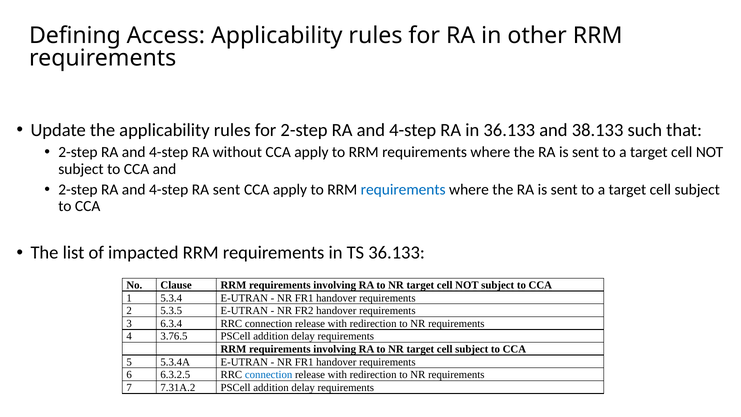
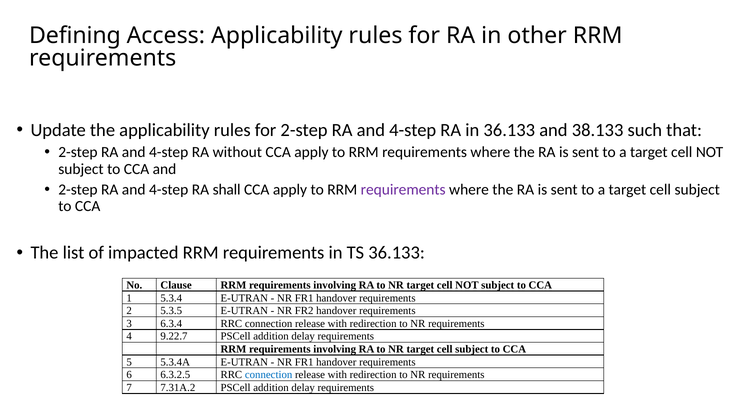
RA sent: sent -> shall
requirements at (403, 189) colour: blue -> purple
3.76.5: 3.76.5 -> 9.22.7
